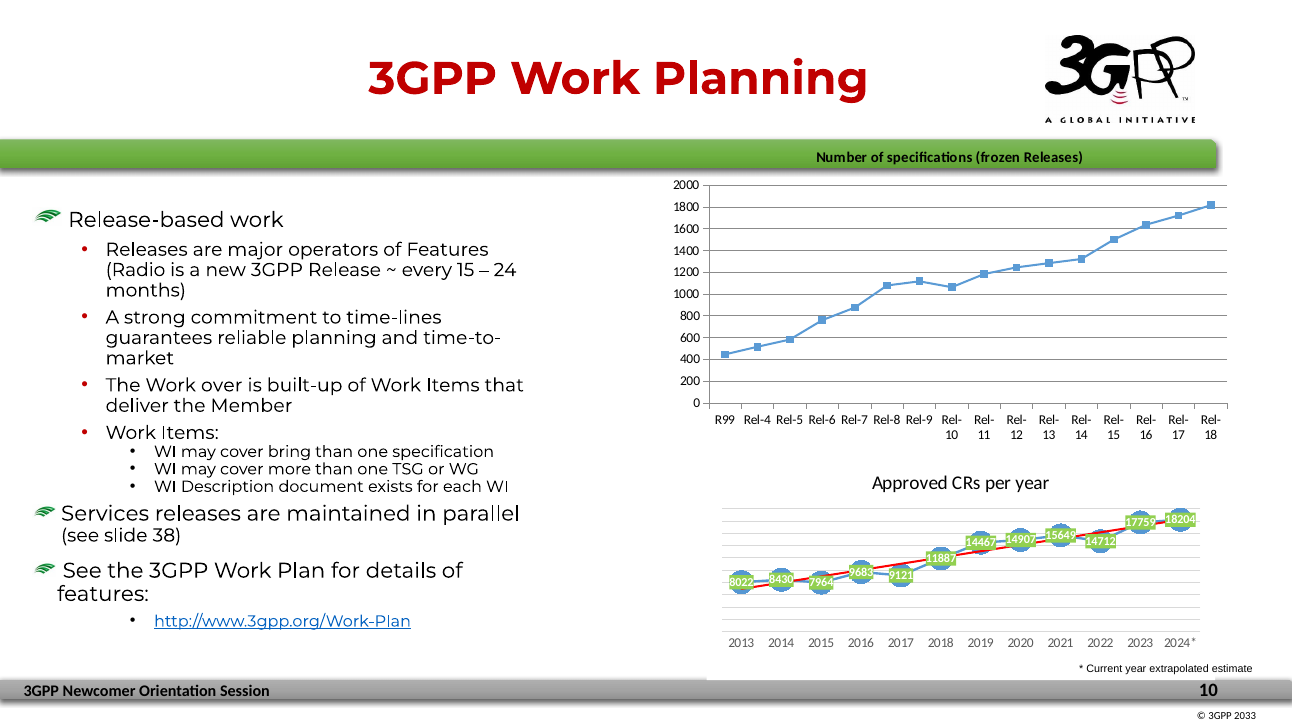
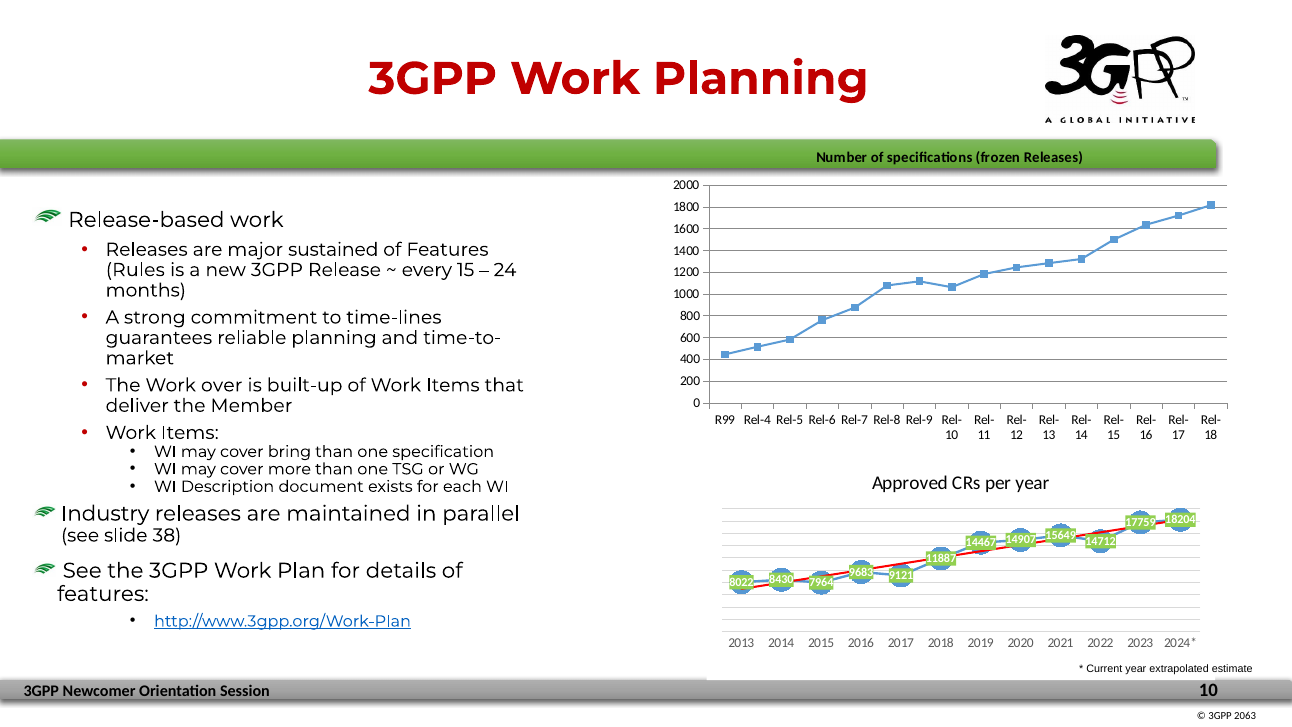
operators: operators -> sustained
Radio: Radio -> Rules
Services: Services -> Industry
2033: 2033 -> 2063
